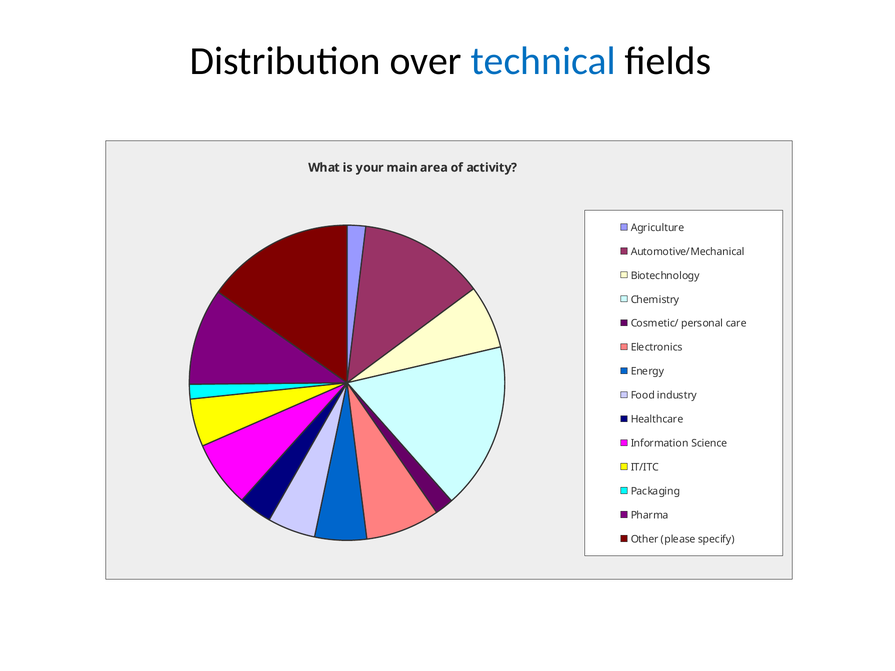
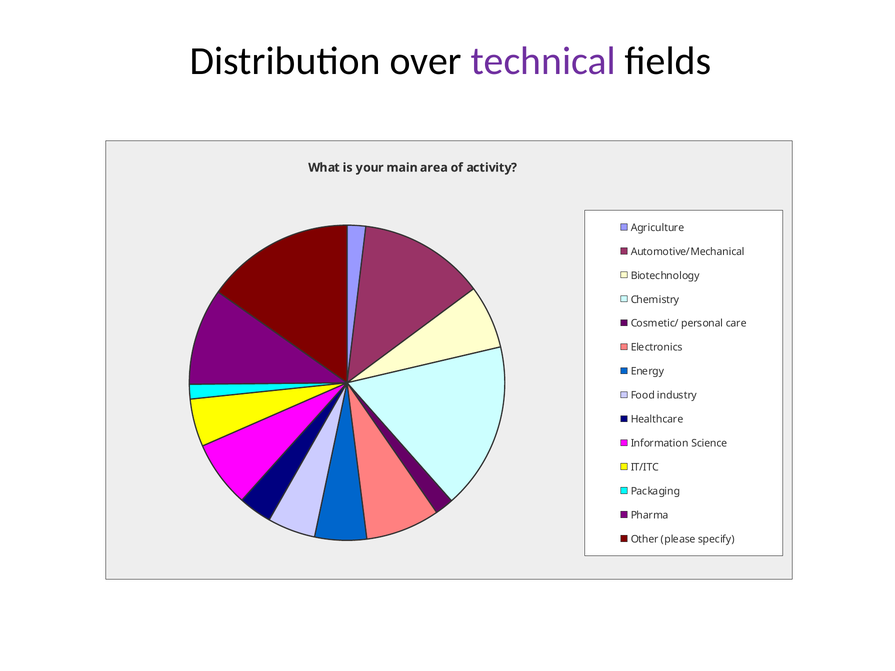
technical colour: blue -> purple
